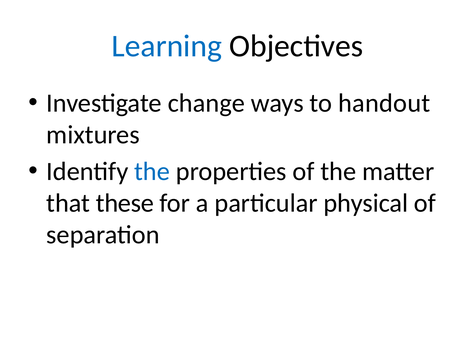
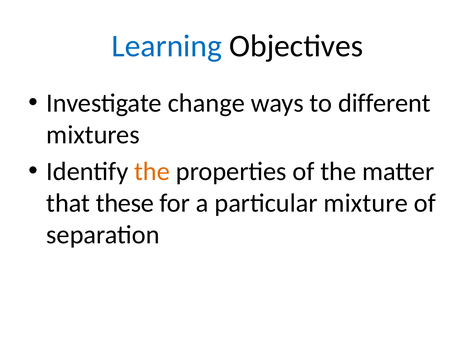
handout: handout -> different
the at (152, 172) colour: blue -> orange
physical: physical -> mixture
